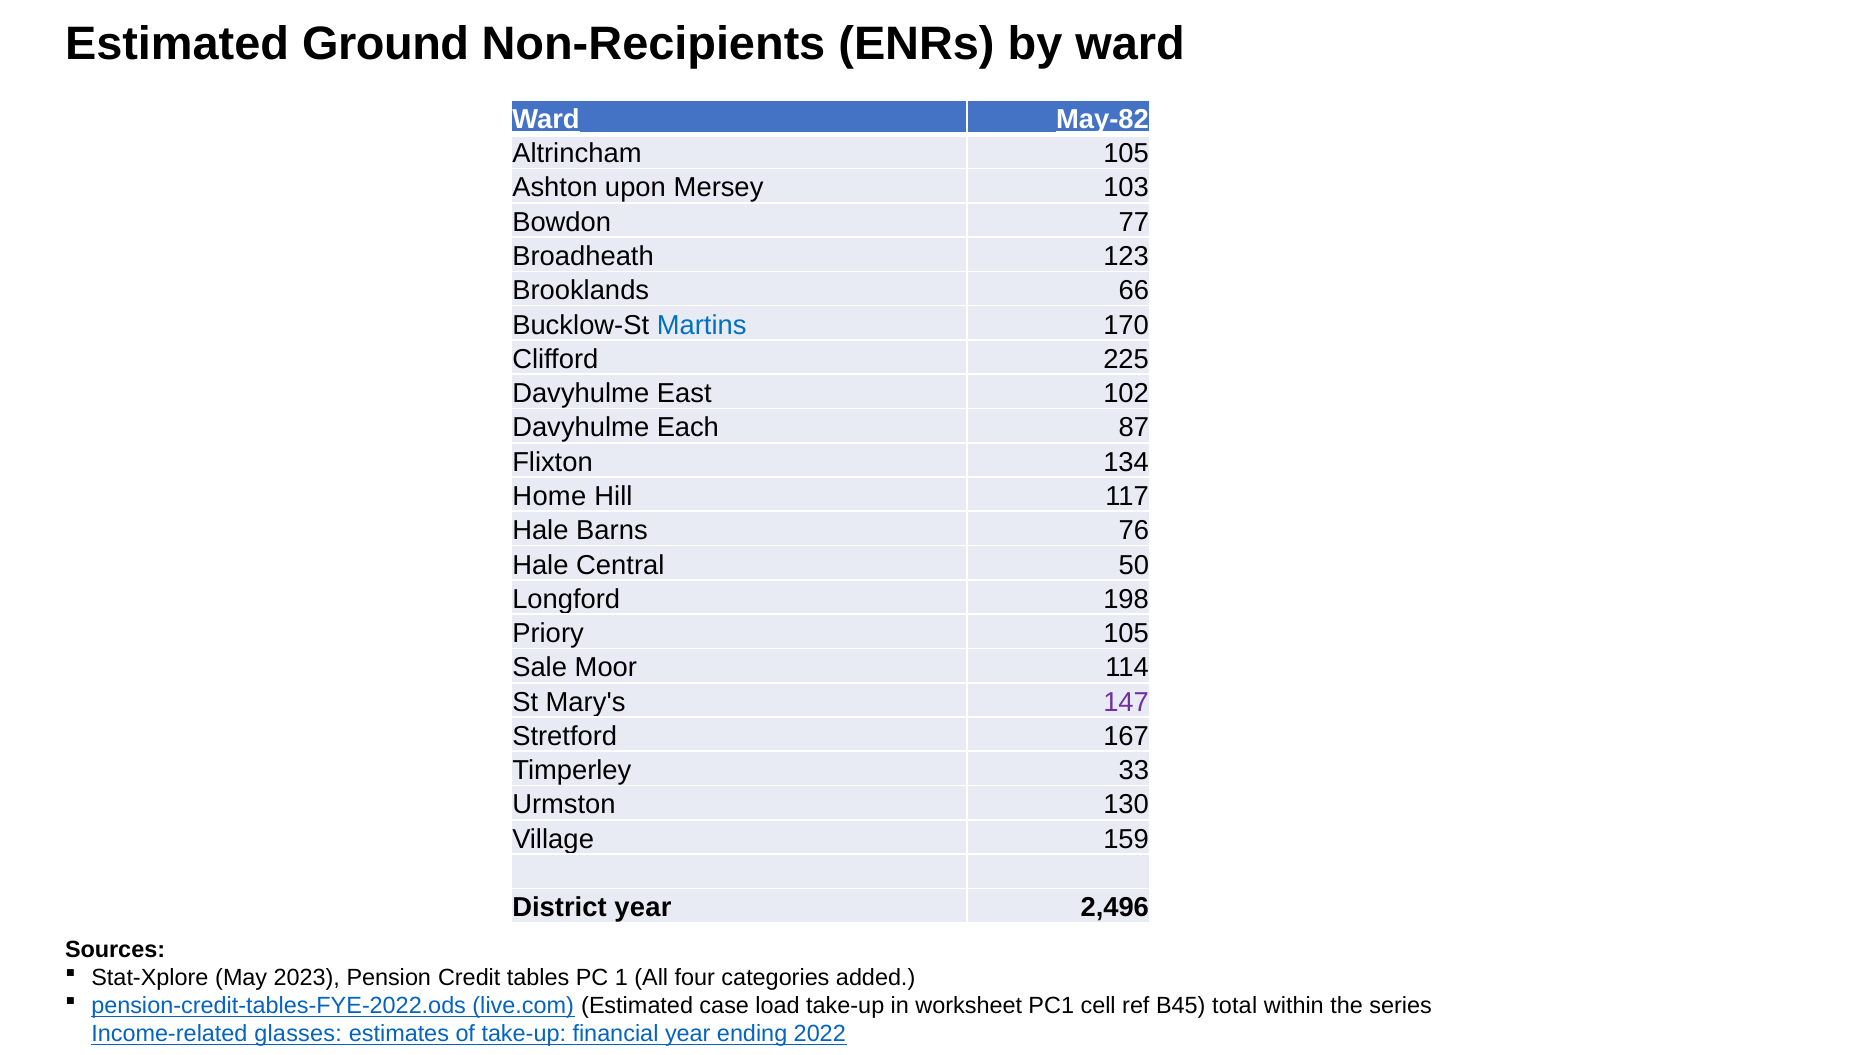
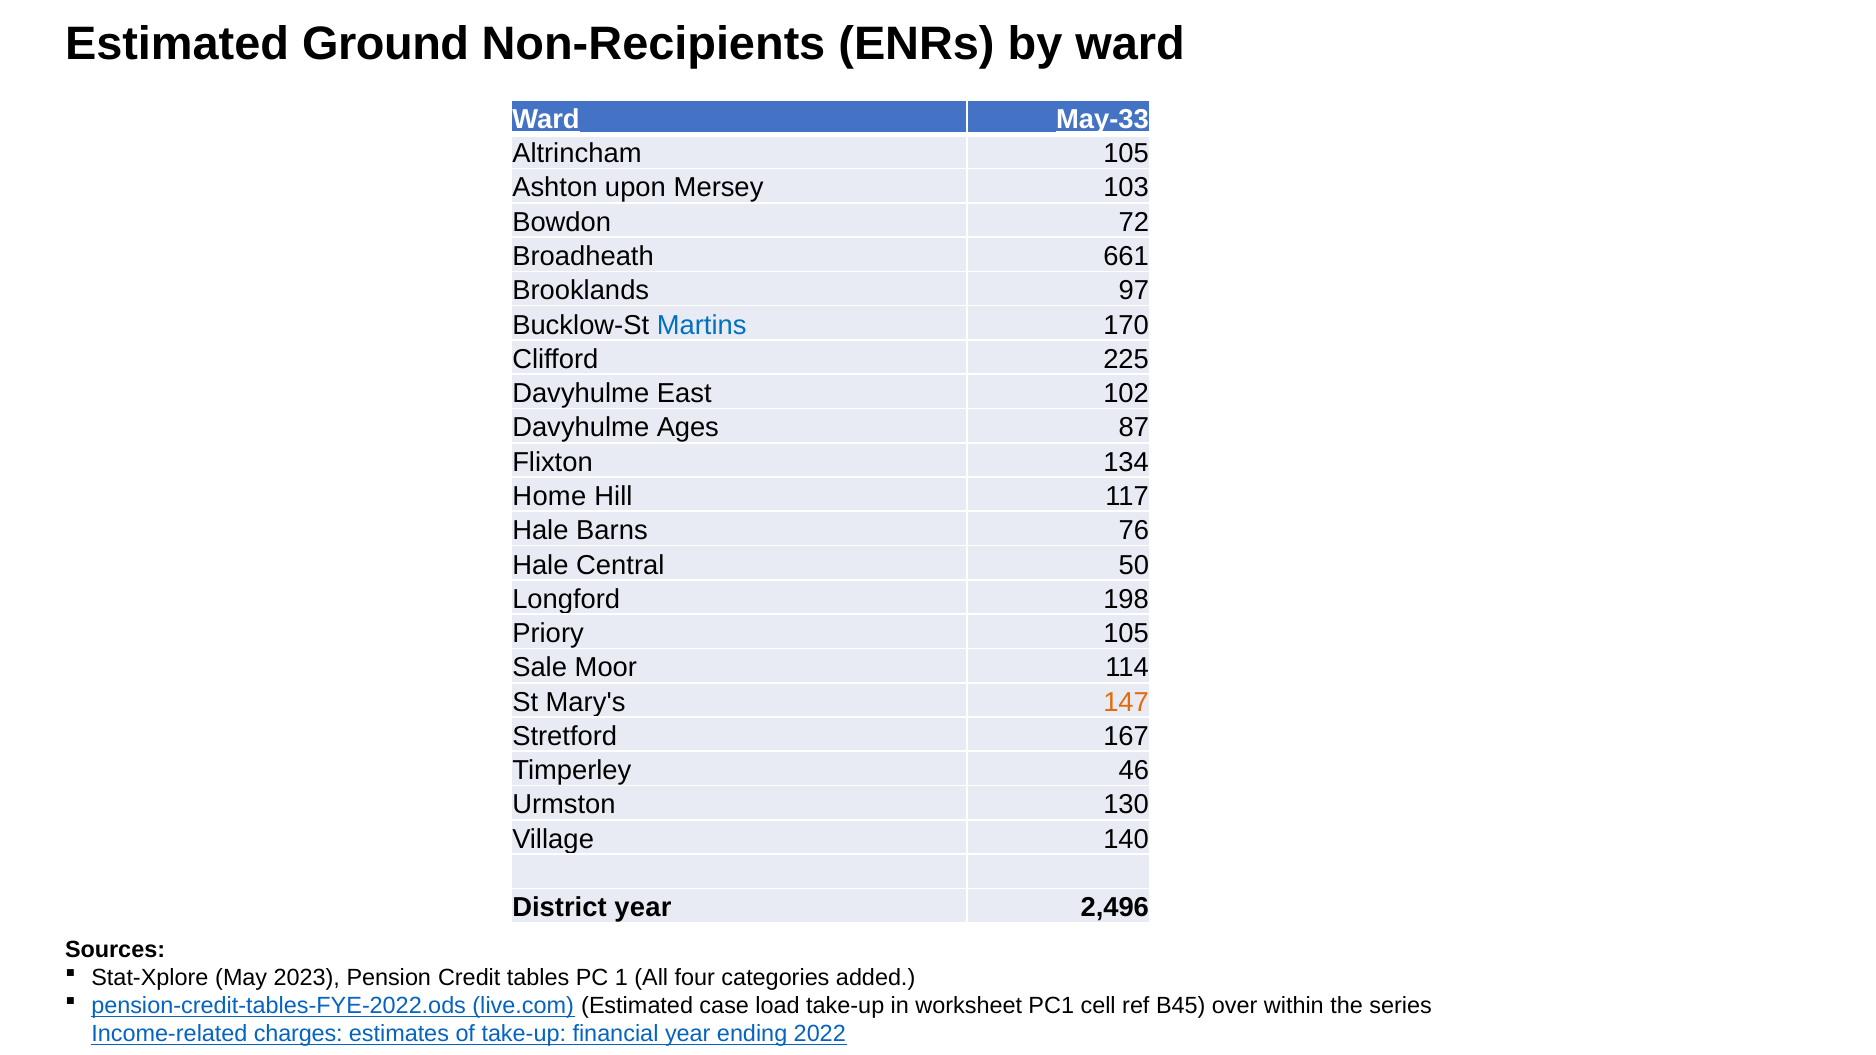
May-82: May-82 -> May-33
77: 77 -> 72
123: 123 -> 661
66: 66 -> 97
Each: Each -> Ages
147 colour: purple -> orange
33: 33 -> 46
159: 159 -> 140
total: total -> over
glasses: glasses -> charges
